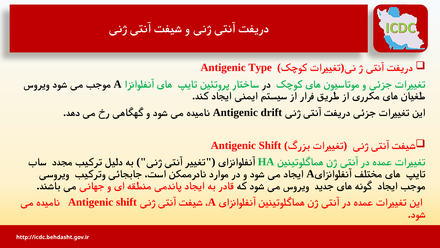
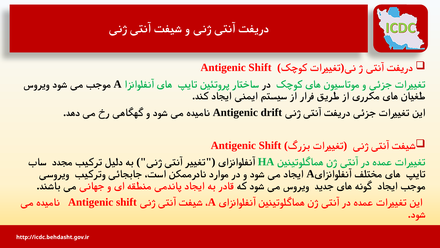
Type at (260, 67): Type -> Shift
